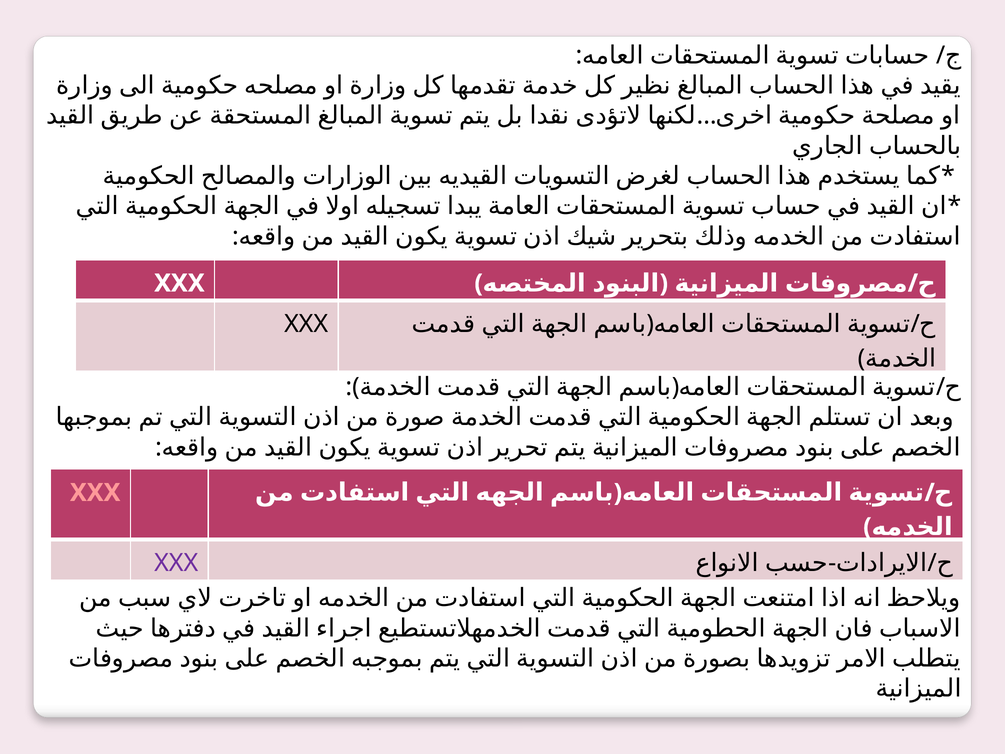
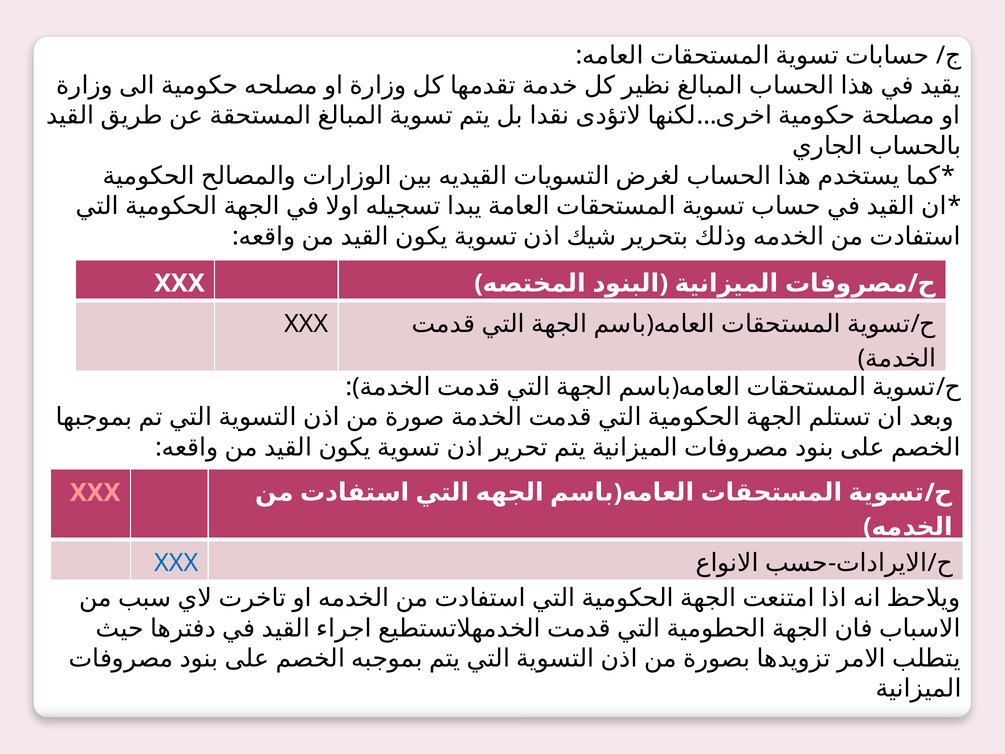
XXX at (176, 563) colour: purple -> blue
